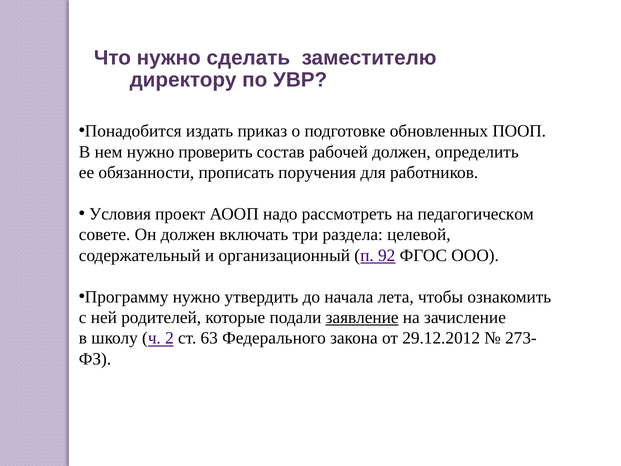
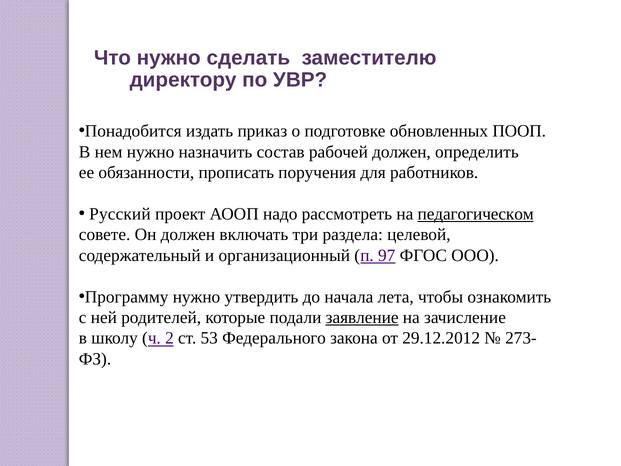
проверить: проверить -> назначить
Условия: Условия -> Русский
педагогическом underline: none -> present
92: 92 -> 97
63: 63 -> 53
